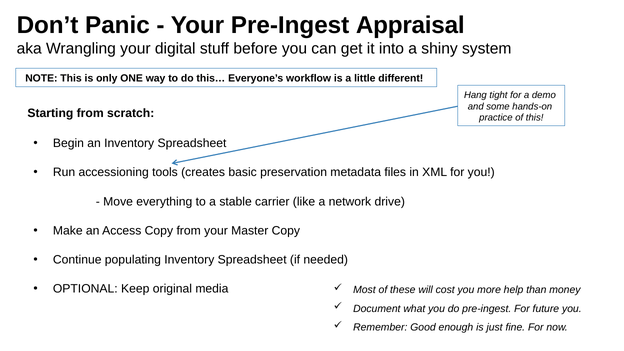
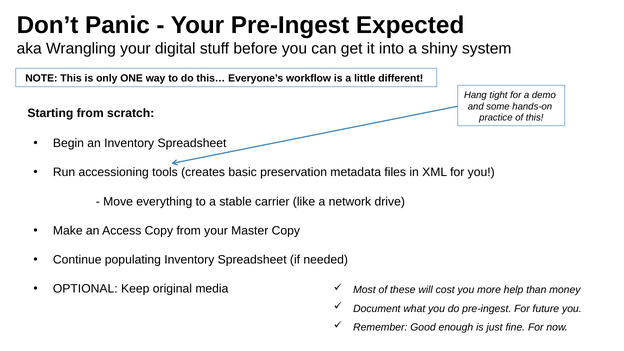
Appraisal: Appraisal -> Expected
